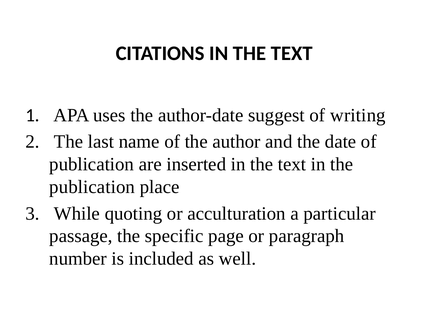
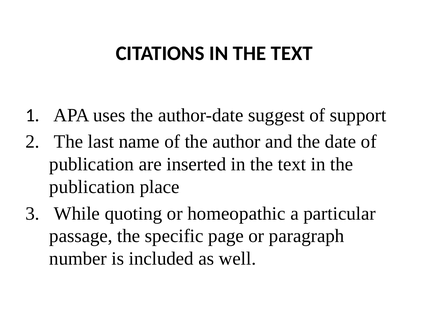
writing: writing -> support
acculturation: acculturation -> homeopathic
